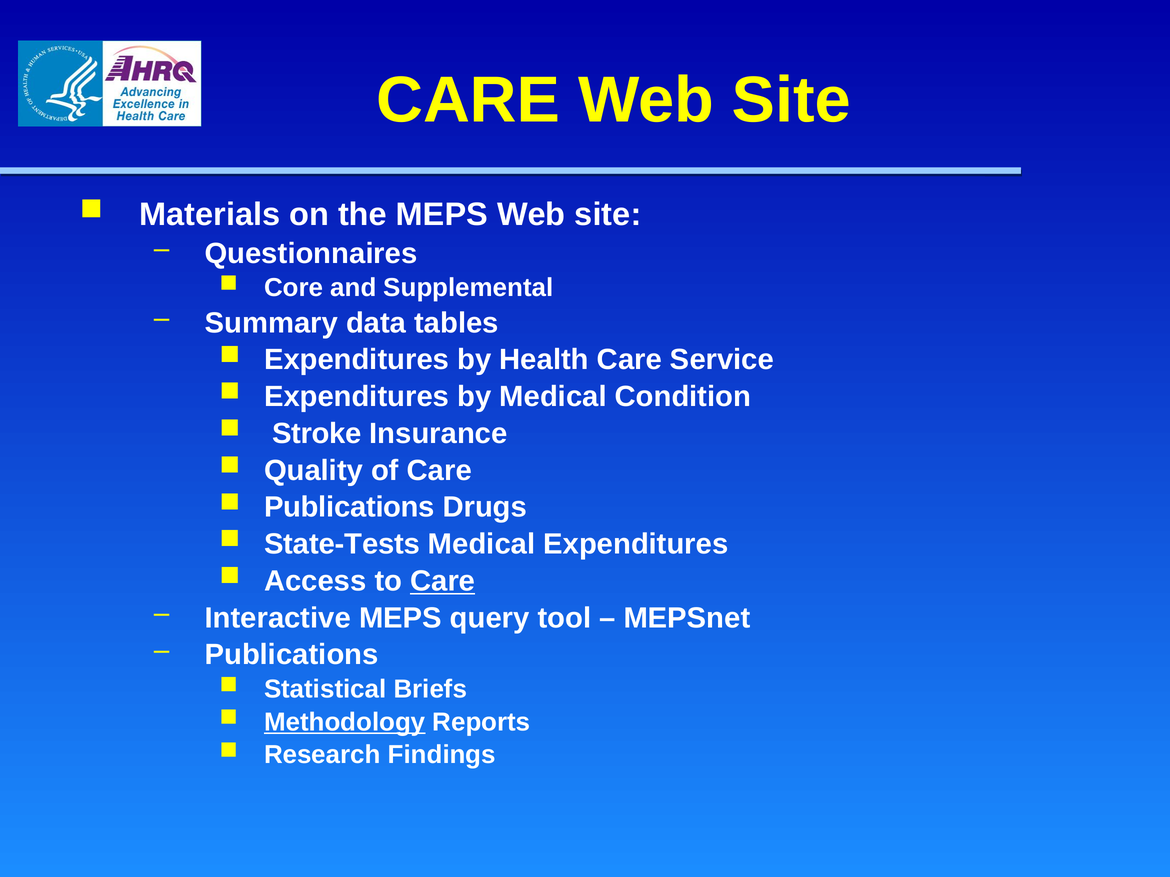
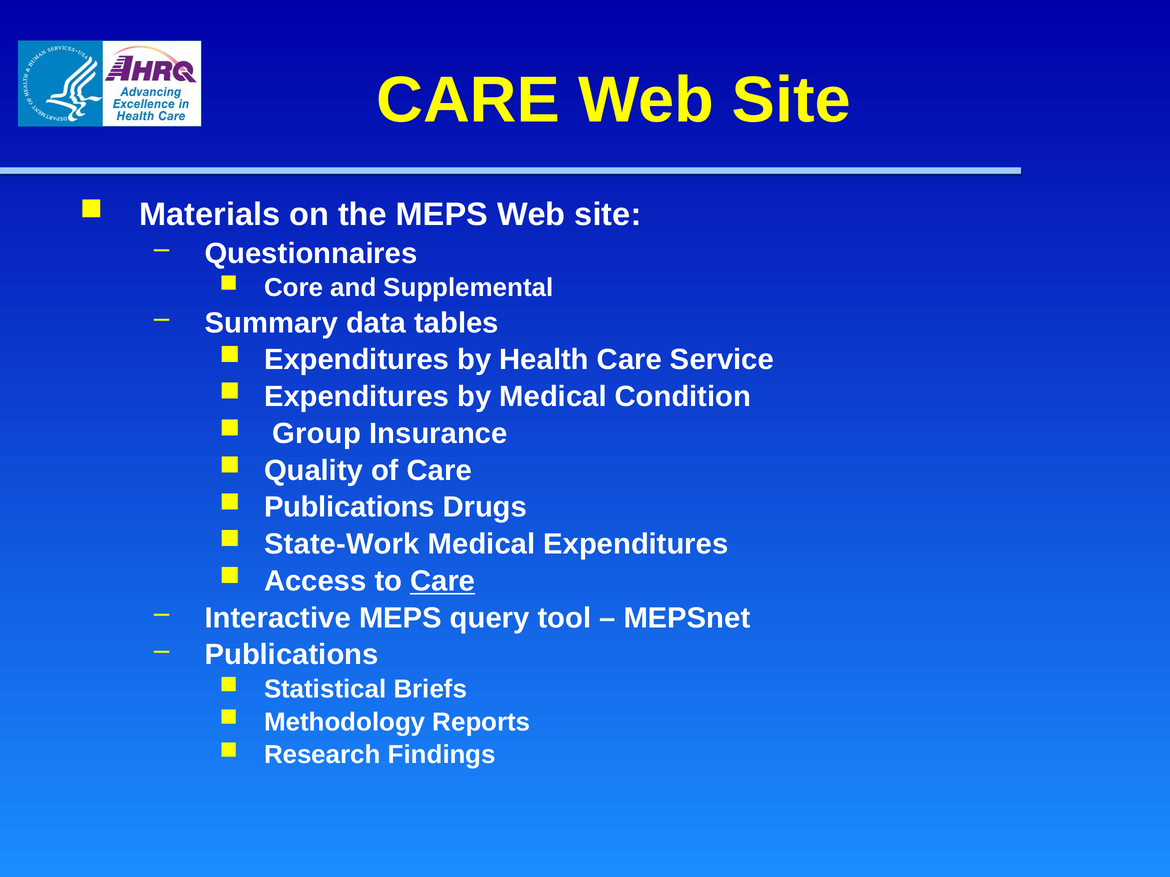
Stroke: Stroke -> Group
State-Tests: State-Tests -> State-Work
Methodology underline: present -> none
